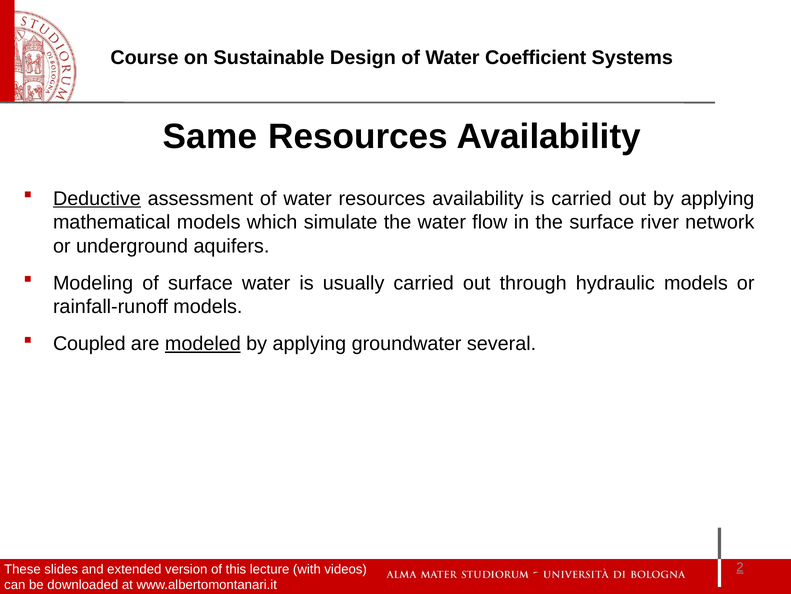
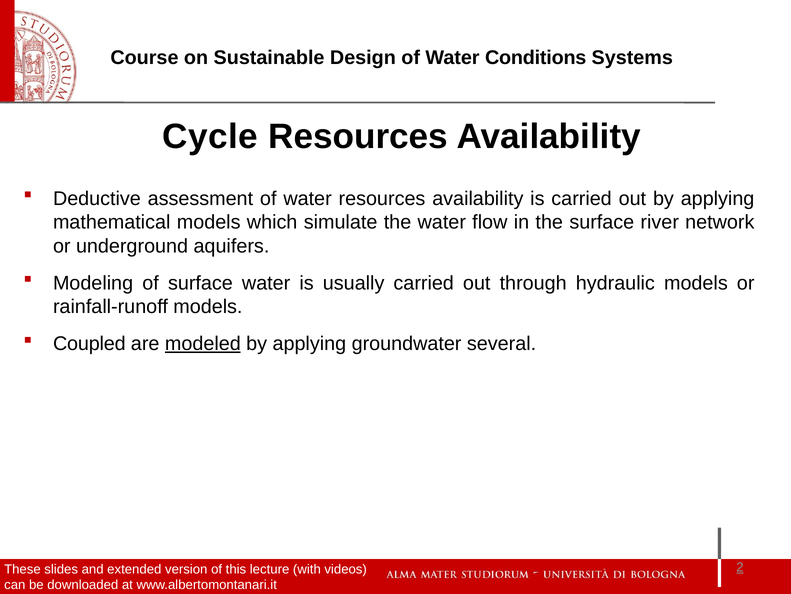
Coefficient: Coefficient -> Conditions
Same: Same -> Cycle
Deductive underline: present -> none
